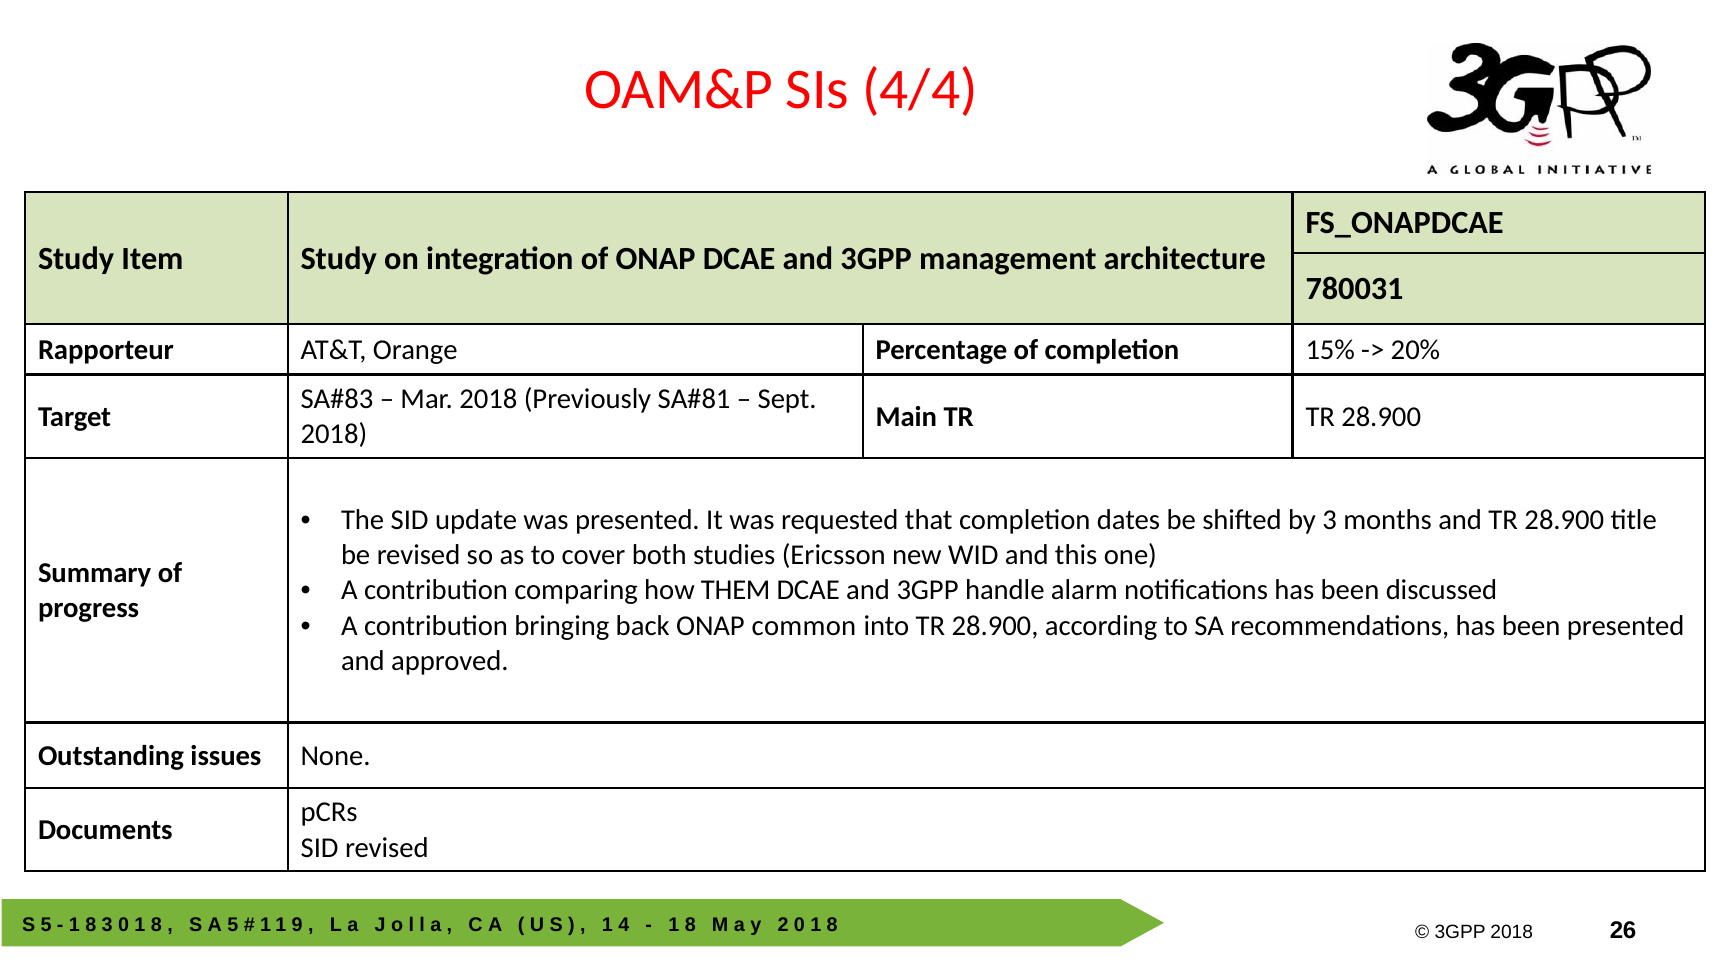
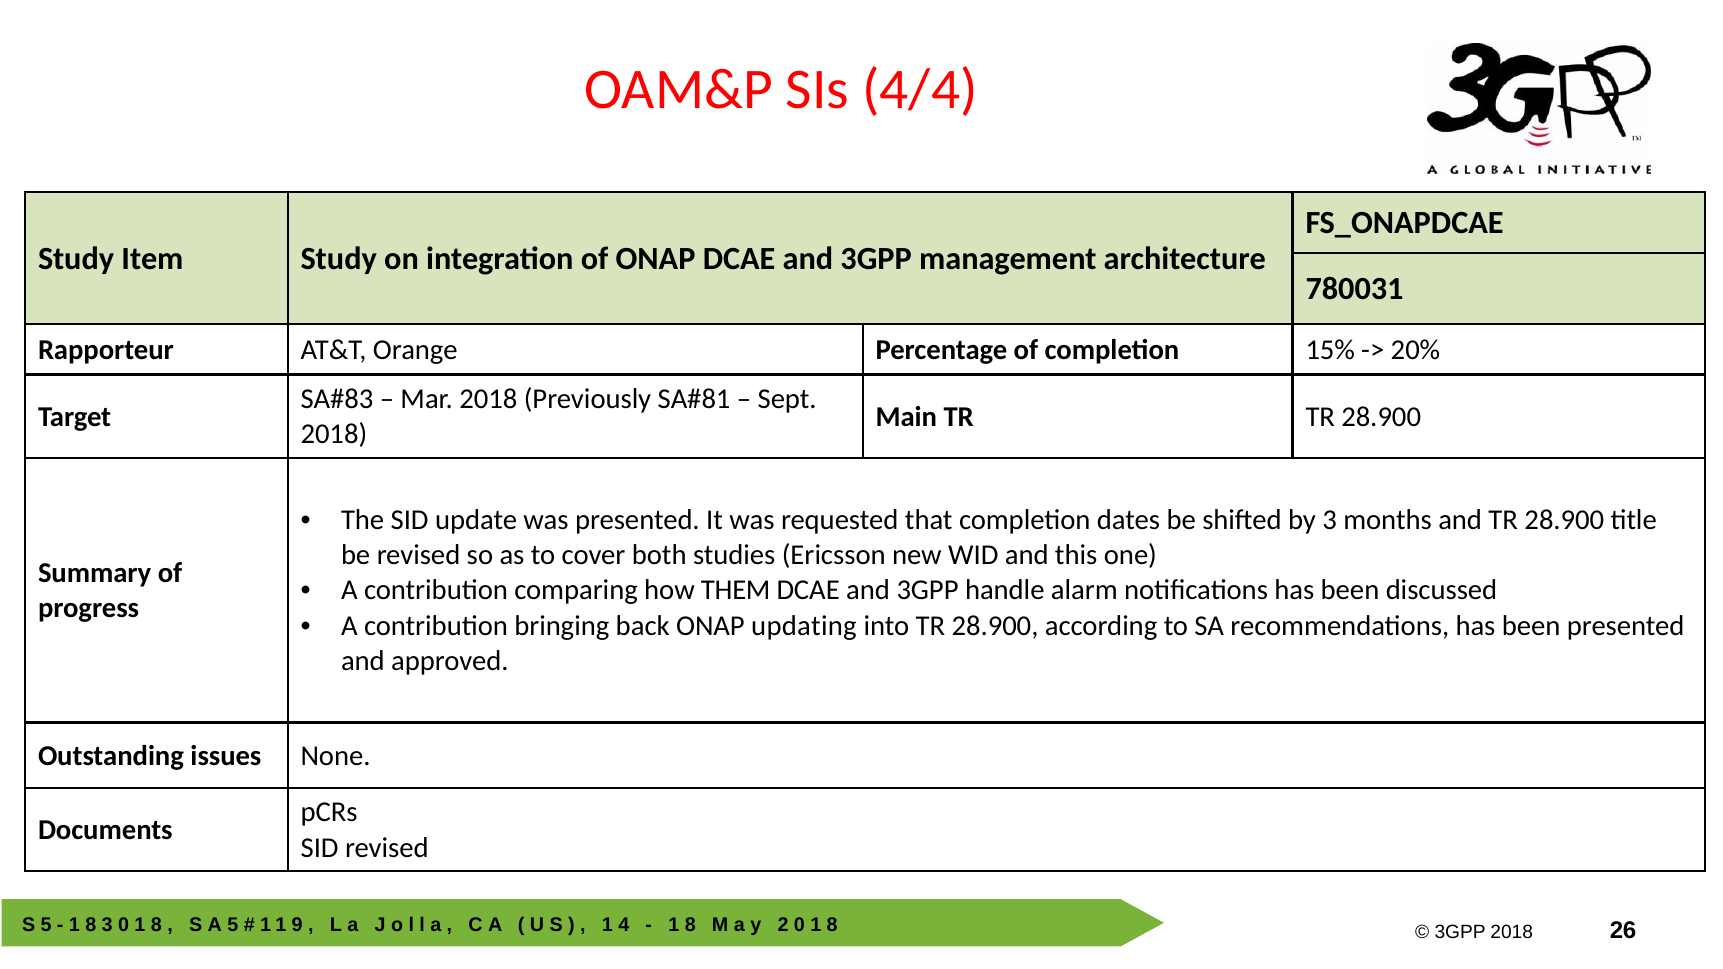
common: common -> updating
